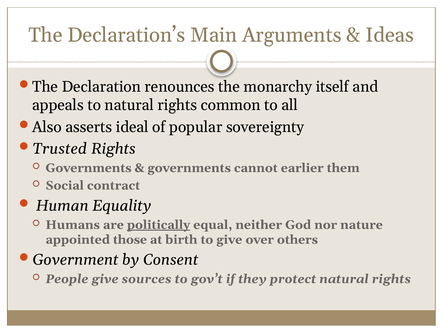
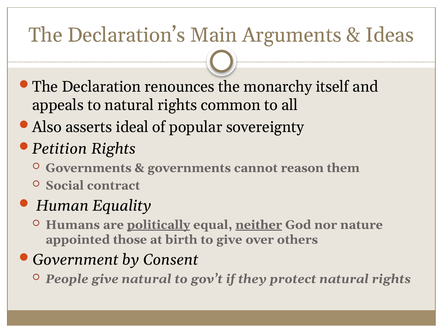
Trusted: Trusted -> Petition
earlier: earlier -> reason
neither underline: none -> present
give sources: sources -> natural
